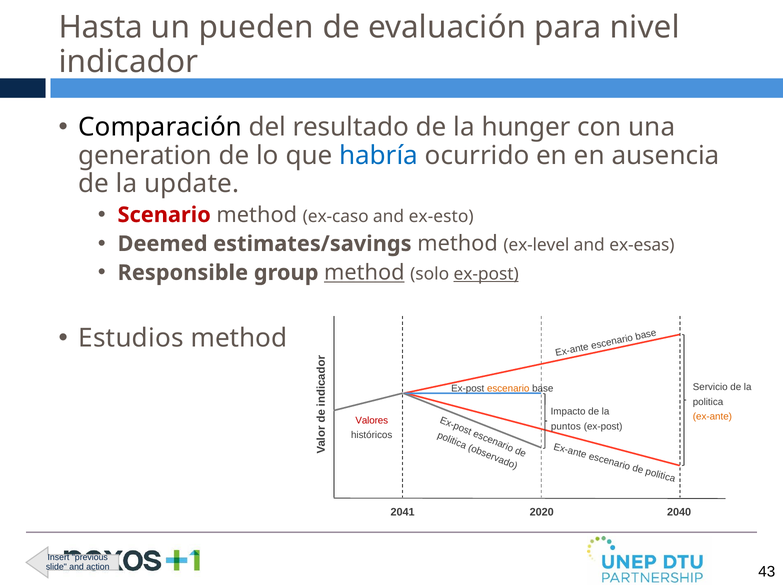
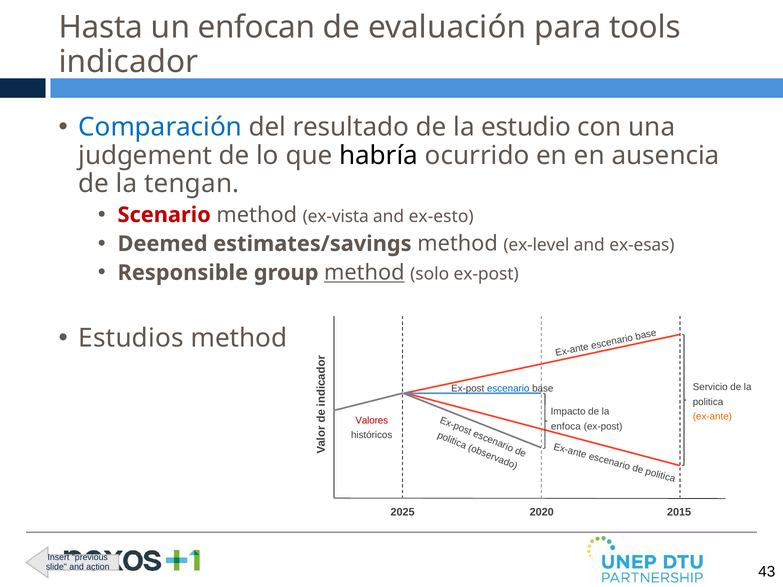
pueden: pueden -> enfocan
nivel: nivel -> tools
Comparación colour: black -> blue
hunger: hunger -> estudio
generation: generation -> judgement
habría colour: blue -> black
update: update -> tengan
ex-caso: ex-caso -> ex-vista
ex-post at (486, 274) underline: present -> none
escenario at (508, 389) colour: orange -> blue
puntos: puntos -> enfoca
2041: 2041 -> 2025
2040: 2040 -> 2015
